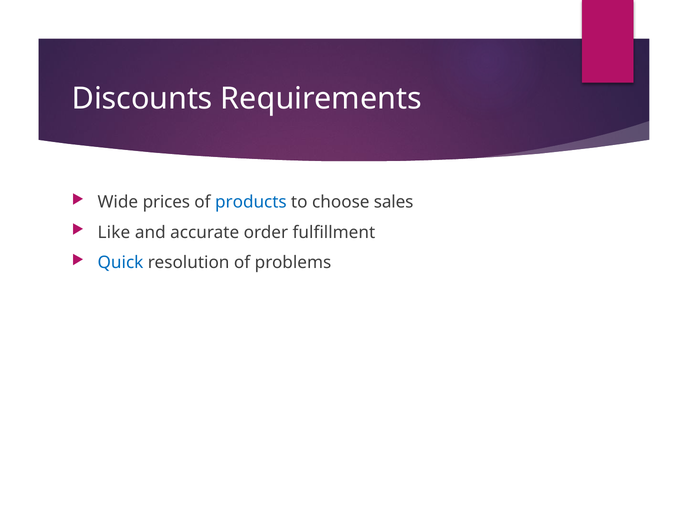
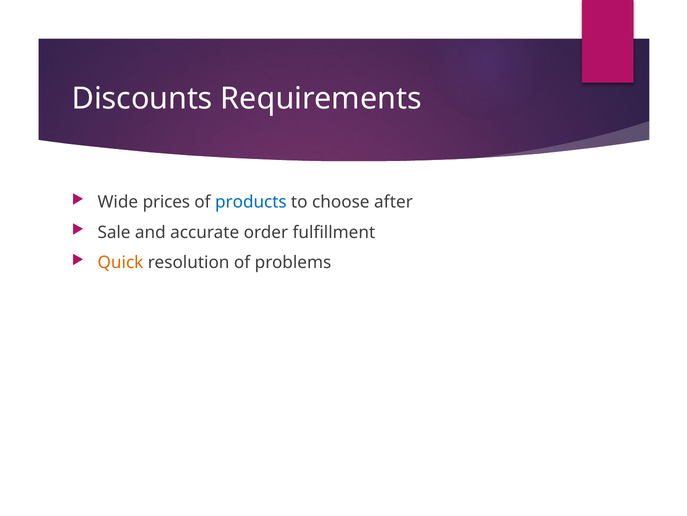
sales: sales -> after
Like: Like -> Sale
Quick colour: blue -> orange
